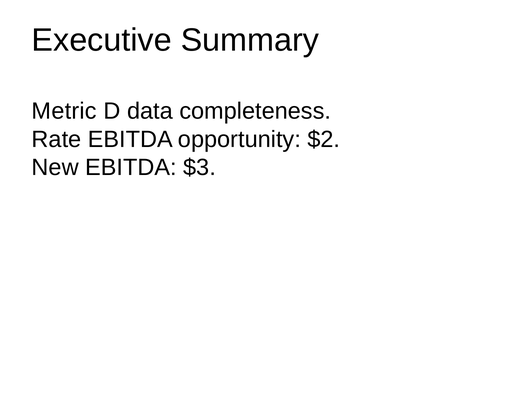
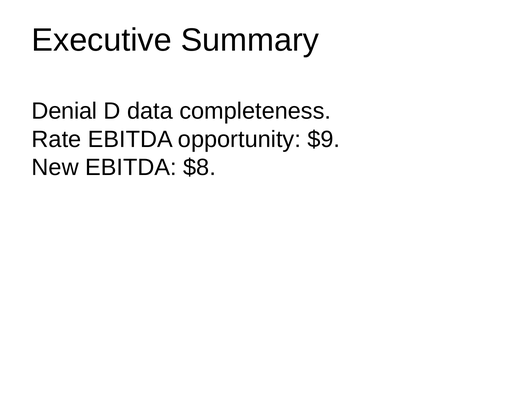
Metric: Metric -> Denial
$2: $2 -> $9
$3: $3 -> $8
